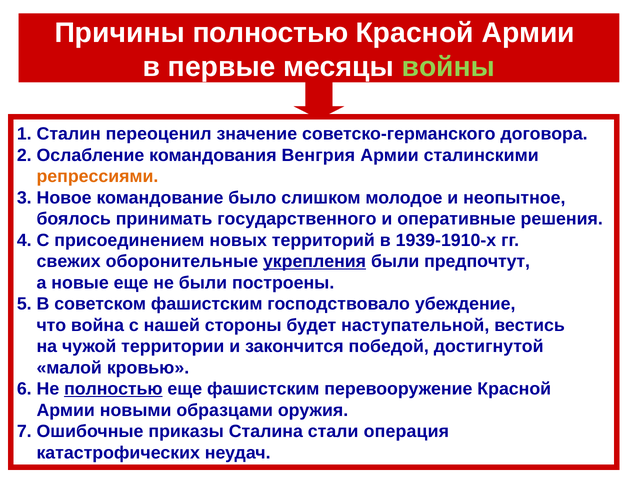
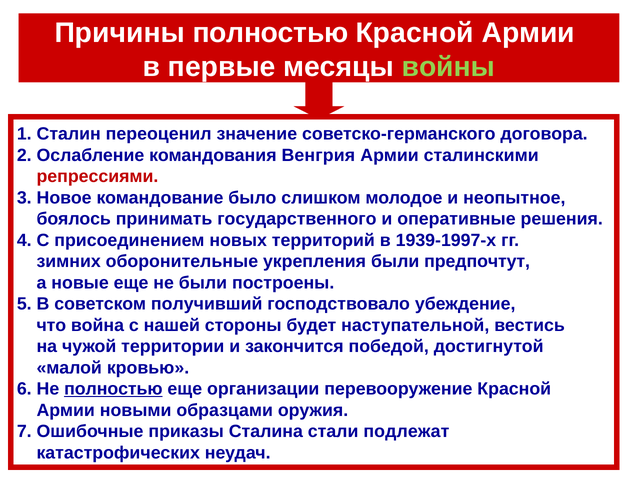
репрессиями colour: orange -> red
1939-1910-х: 1939-1910-х -> 1939-1997-х
свежих: свежих -> зимних
укрепления underline: present -> none
советском фашистским: фашистским -> получивший
еще фашистским: фашистским -> организации
операция: операция -> подлежат
